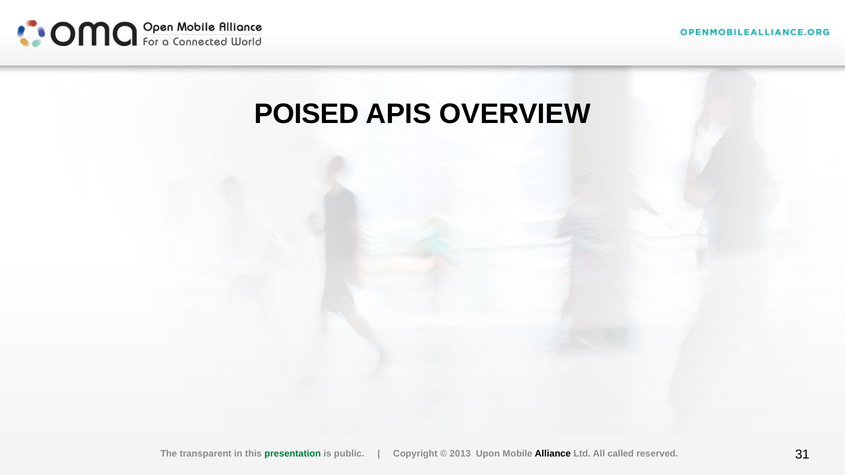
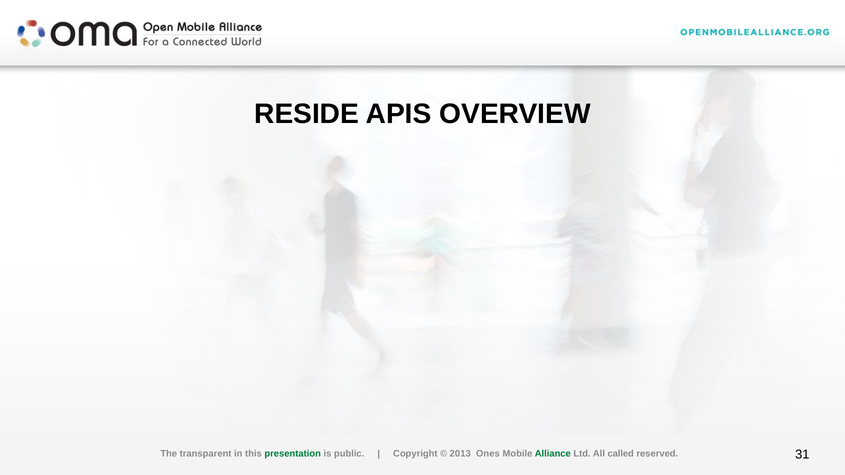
POISED: POISED -> RESIDE
Upon: Upon -> Ones
Alliance colour: black -> green
